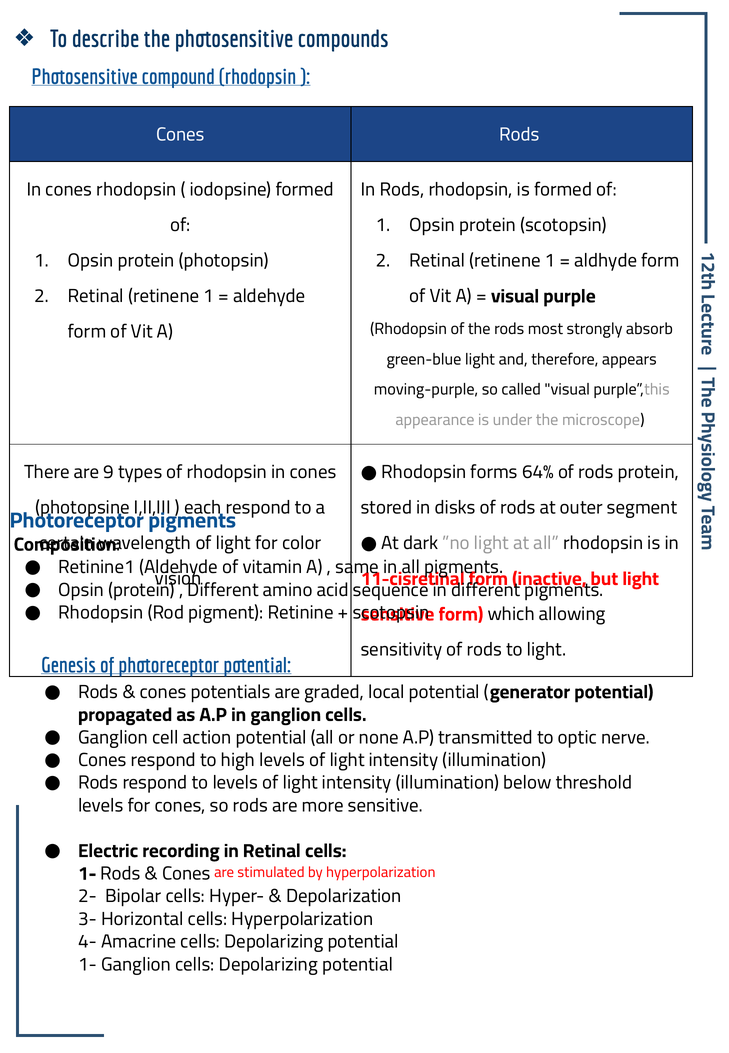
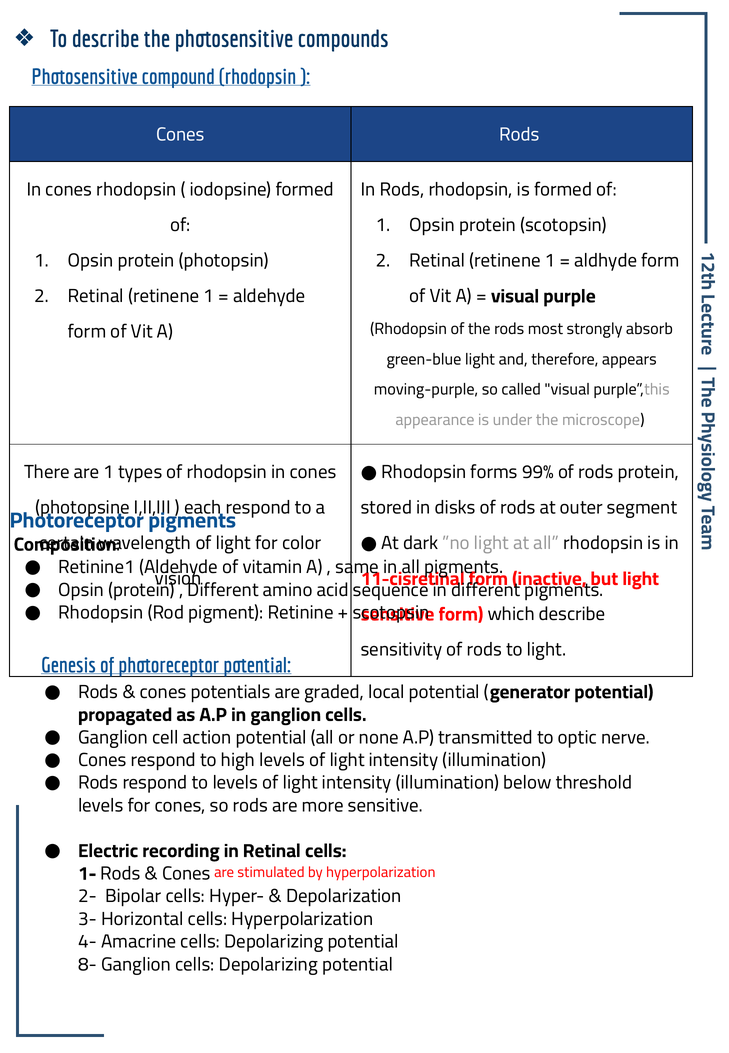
64%: 64% -> 99%
are 9: 9 -> 1
which allowing: allowing -> describe
1- at (87, 964): 1- -> 8-
